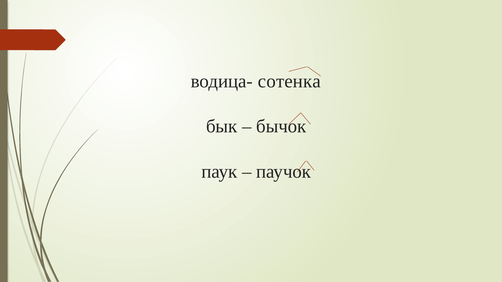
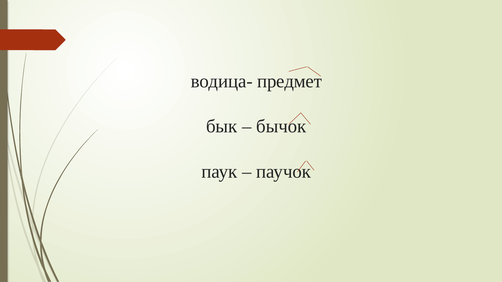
сотенка: сотенка -> предмет
